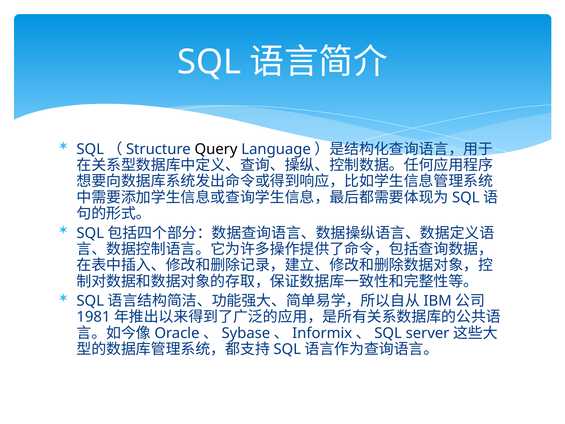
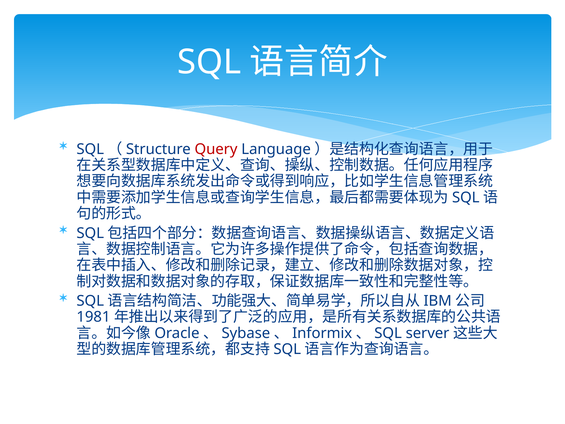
Query colour: black -> red
